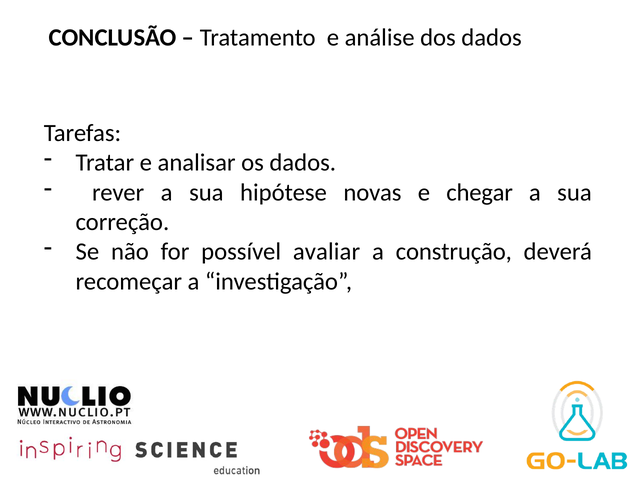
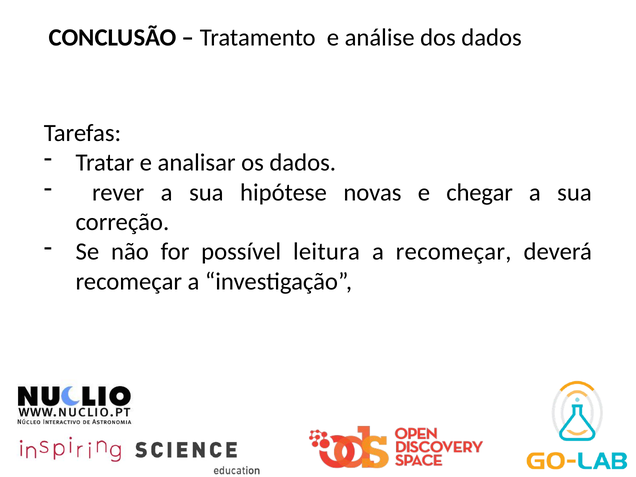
avaliar: avaliar -> leitura
a construção: construção -> recomeçar
